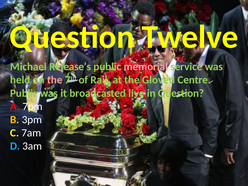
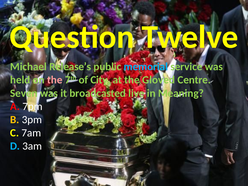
memorial colour: pink -> light blue
Rail: Rail -> City
Public at (24, 93): Public -> Seven
in Question: Question -> Meaning
